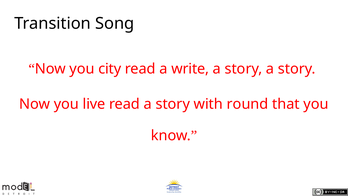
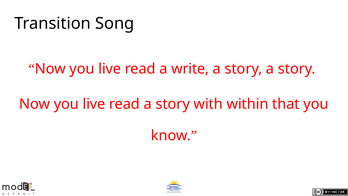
city at (110, 69): city -> live
round: round -> within
